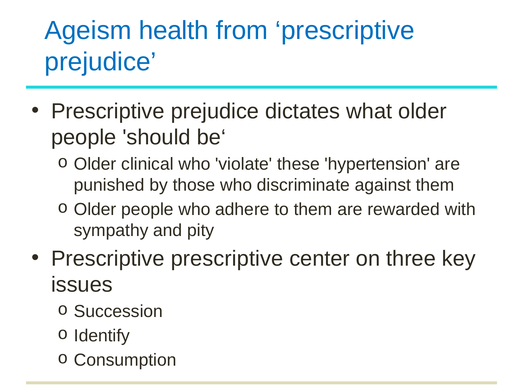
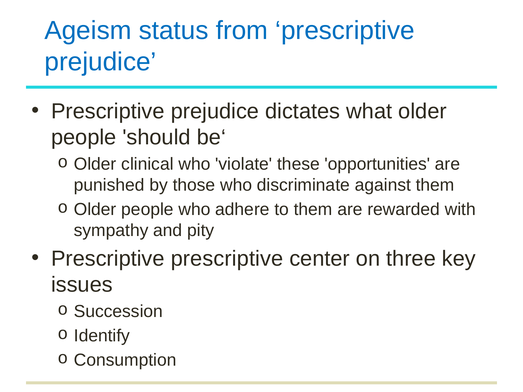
health: health -> status
hypertension: hypertension -> opportunities
